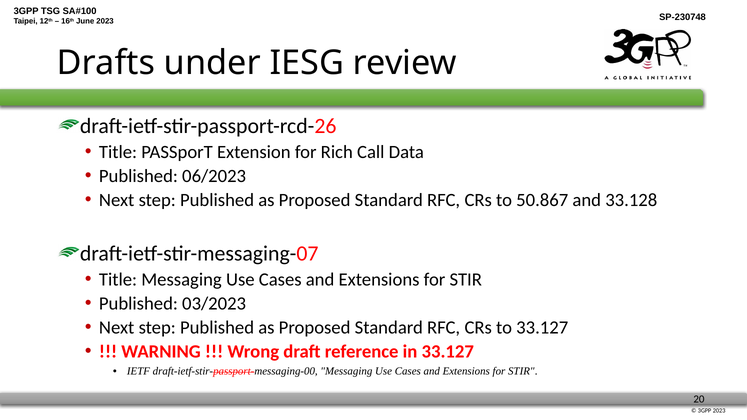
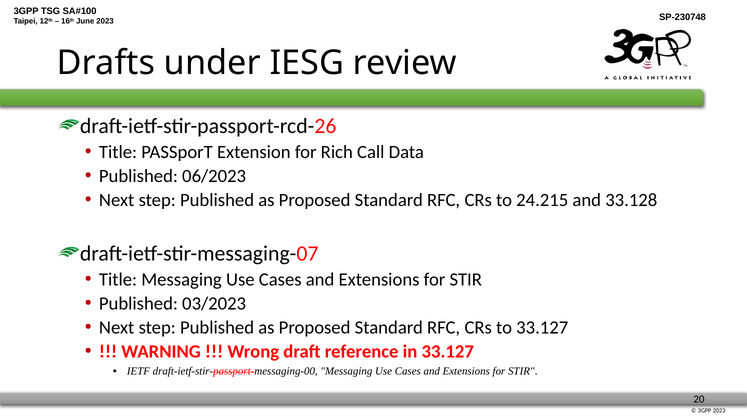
50.867: 50.867 -> 24.215
